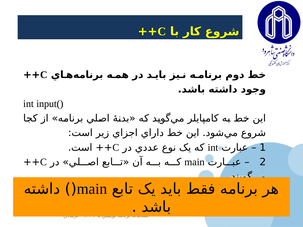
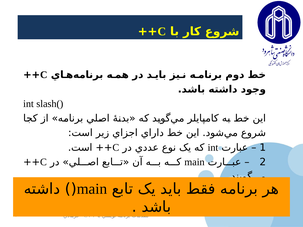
input(: input( -> slash(
